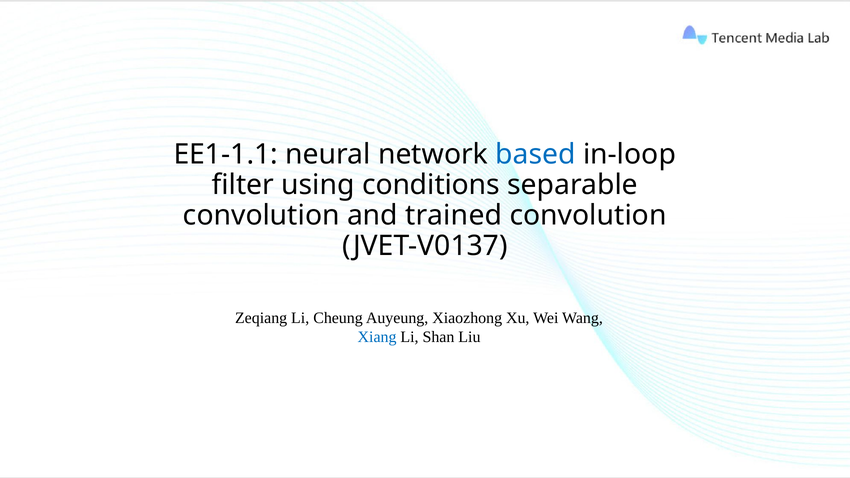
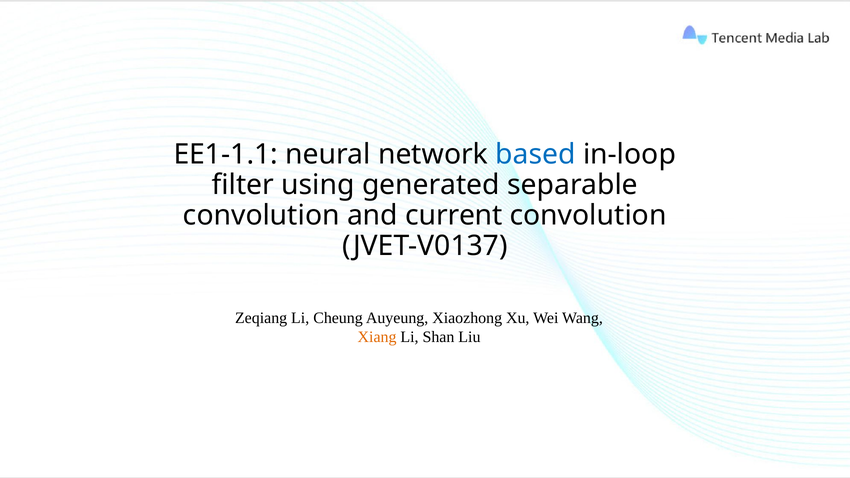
conditions: conditions -> generated
trained: trained -> current
Xiang colour: blue -> orange
